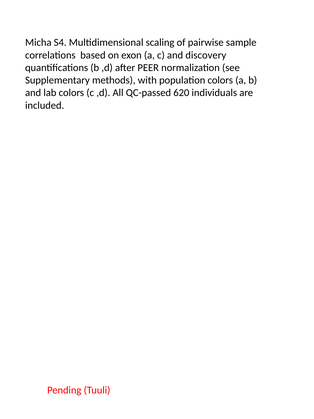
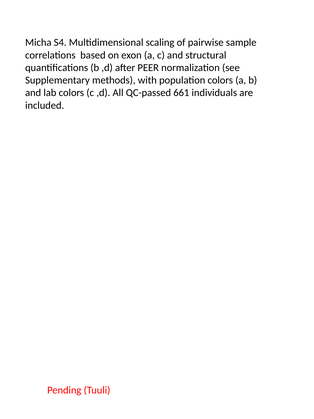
discovery: discovery -> structural
620: 620 -> 661
